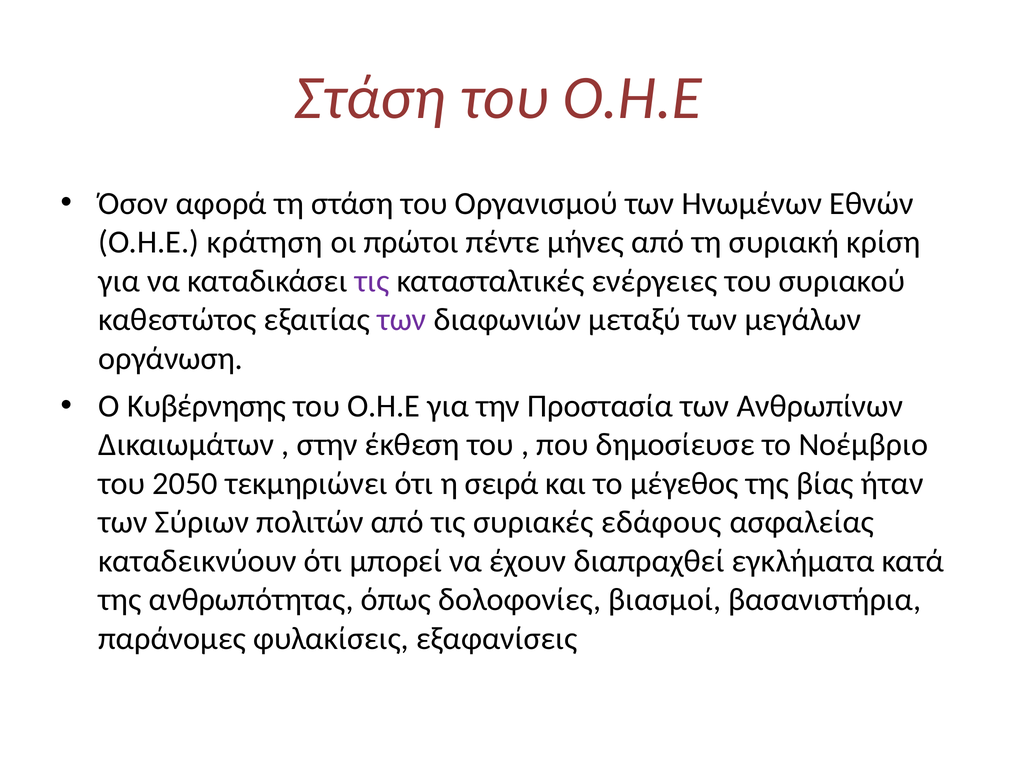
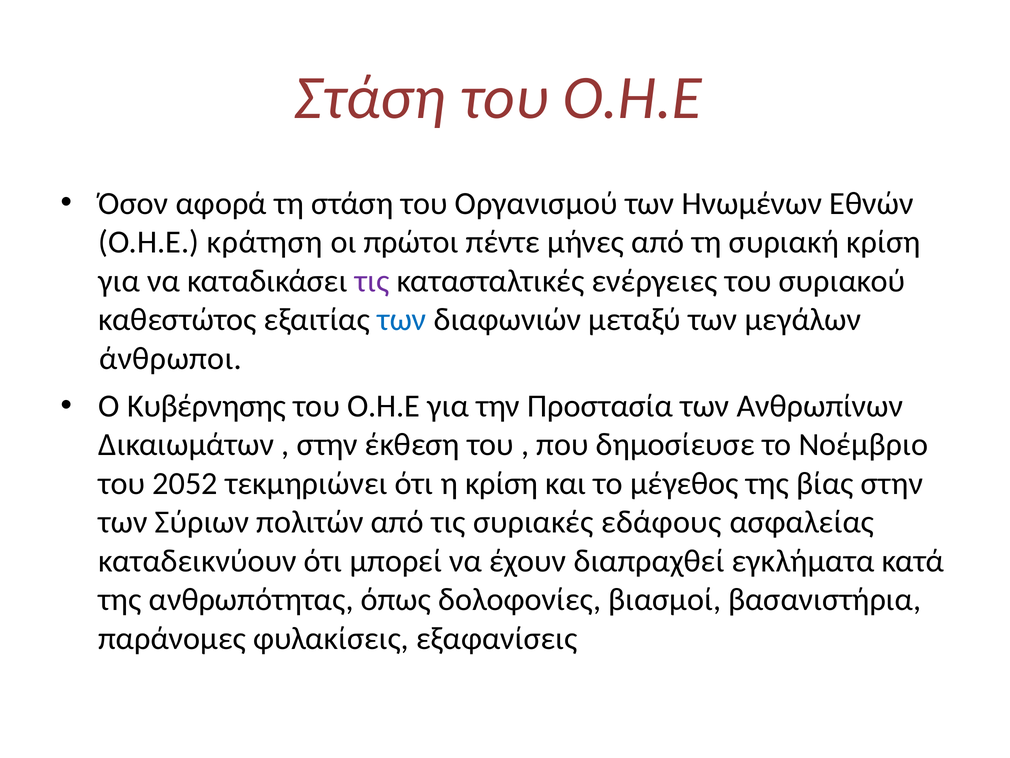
των at (402, 319) colour: purple -> blue
οργάνωση: οργάνωση -> άνθρωποι
2050: 2050 -> 2052
η σειρά: σειρά -> κρίση
βίας ήταν: ήταν -> στην
